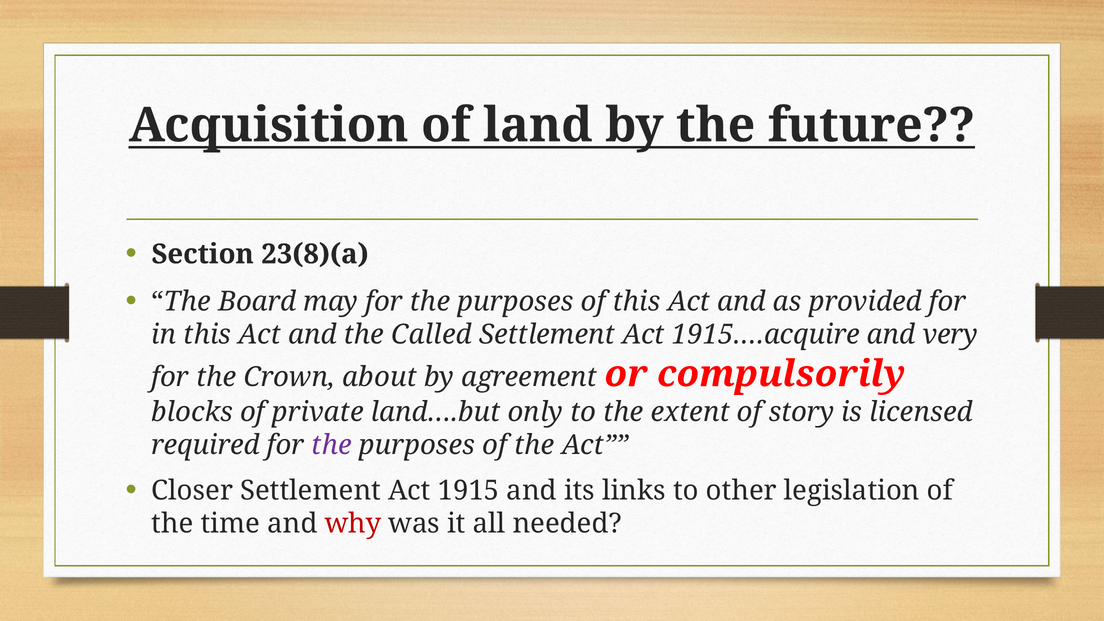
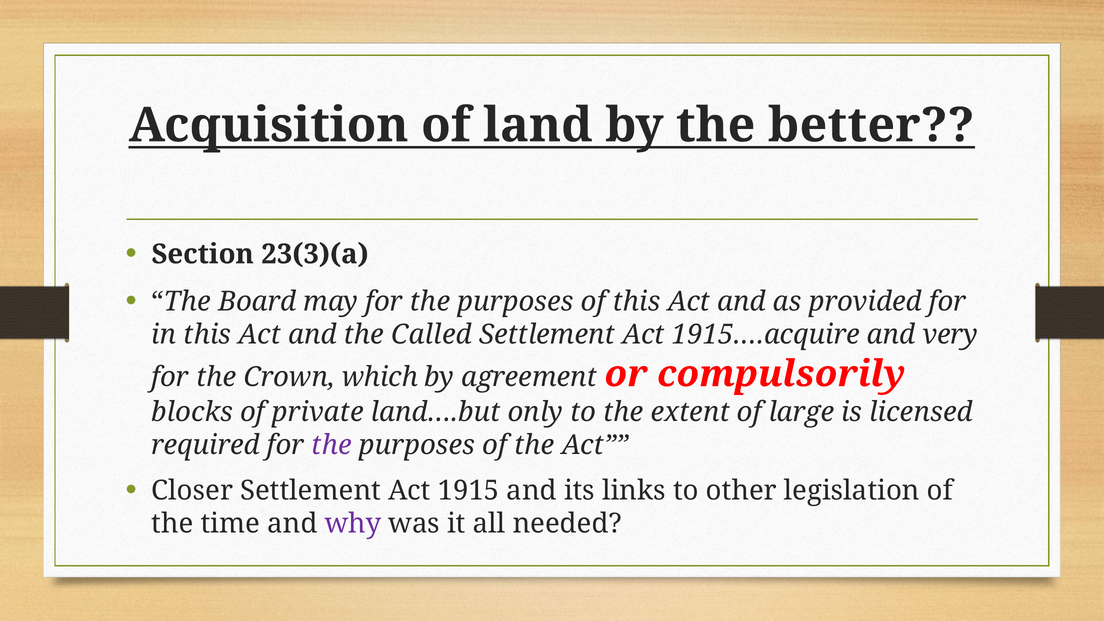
future: future -> better
23(8)(a: 23(8)(a -> 23(3)(a
about: about -> which
story: story -> large
why colour: red -> purple
